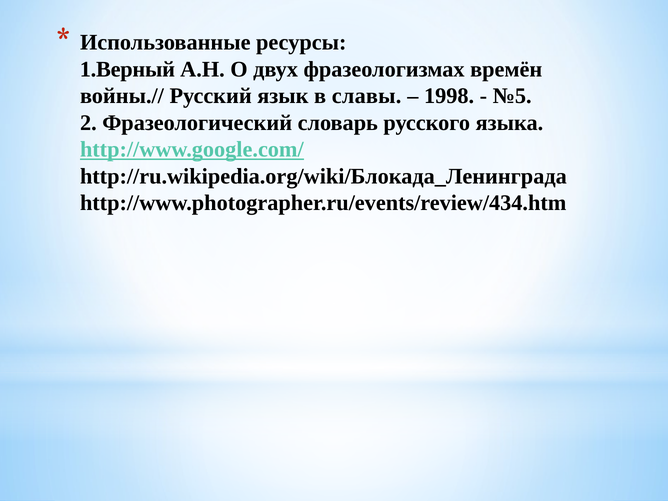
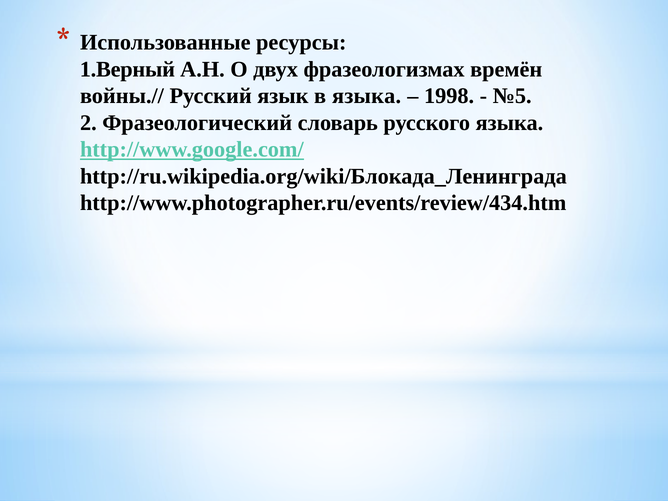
в славы: славы -> языка
